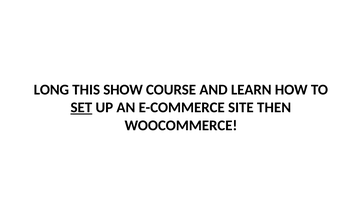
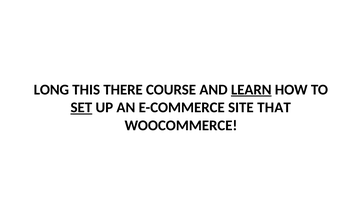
SHOW: SHOW -> THERE
LEARN underline: none -> present
THEN: THEN -> THAT
